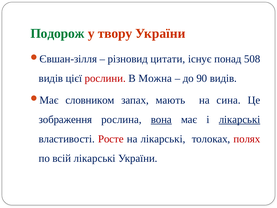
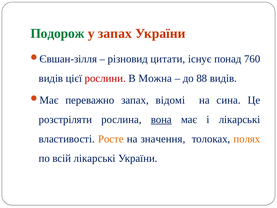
у твору: твору -> запах
508: 508 -> 760
90: 90 -> 88
словником: словником -> переважно
мають: мають -> відомі
зображення: зображення -> розстріляти
лікарські at (240, 119) underline: present -> none
Росте colour: red -> orange
на лікарські: лікарські -> значення
полях colour: red -> orange
